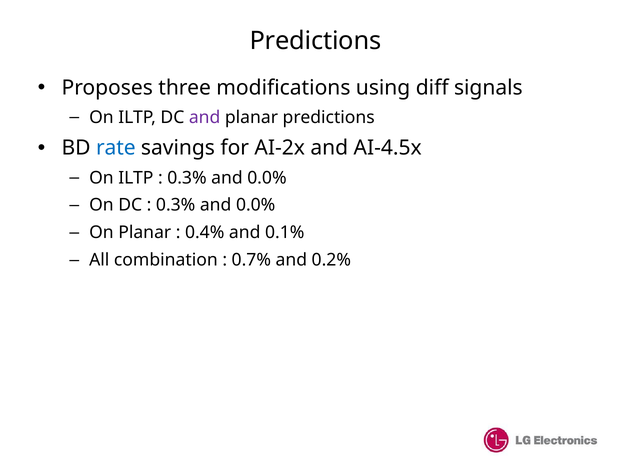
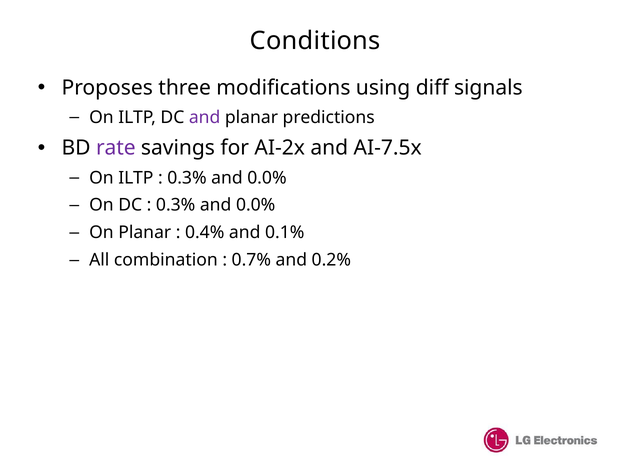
Predictions at (316, 41): Predictions -> Conditions
rate colour: blue -> purple
AI-4.5x: AI-4.5x -> AI-7.5x
